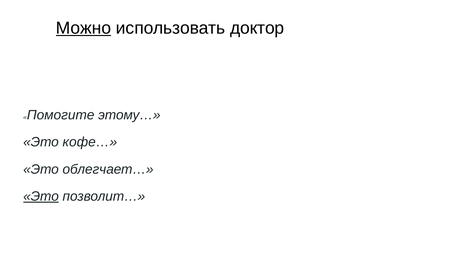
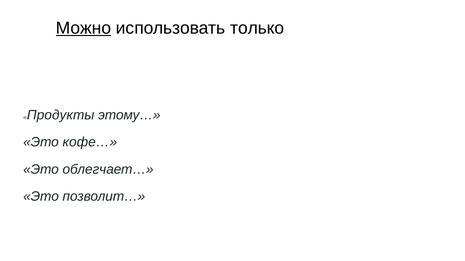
доктор: доктор -> только
Помогите: Помогите -> Продукты
Это at (41, 197) underline: present -> none
